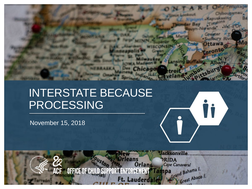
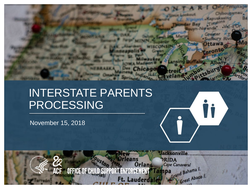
BECAUSE: BECAUSE -> PARENTS
